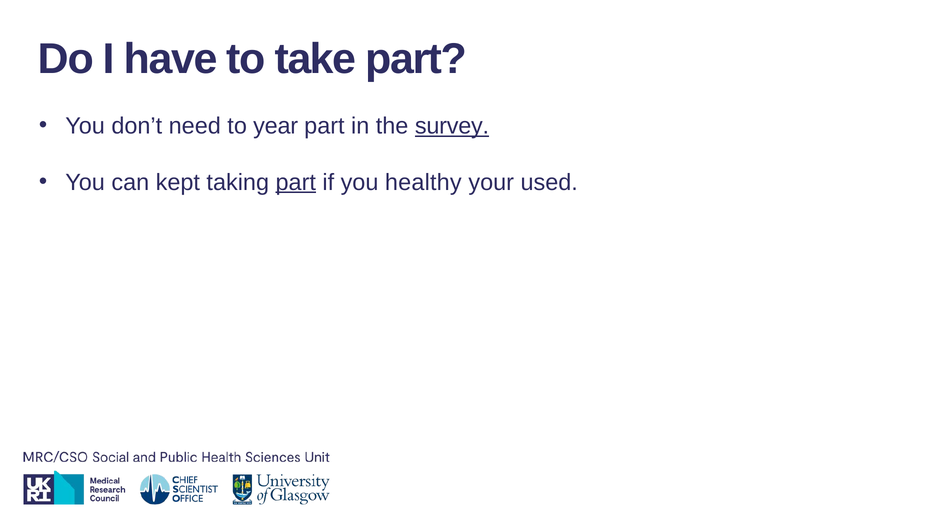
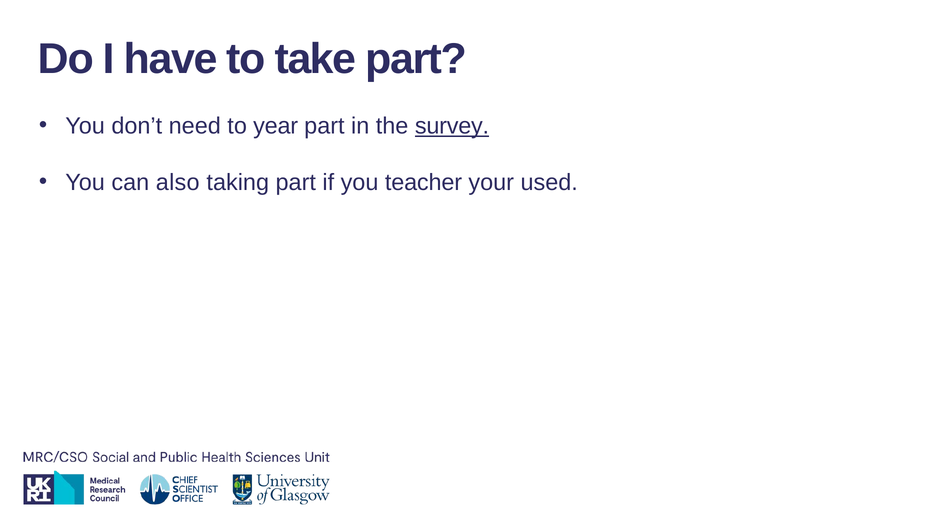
kept: kept -> also
part at (296, 182) underline: present -> none
healthy: healthy -> teacher
